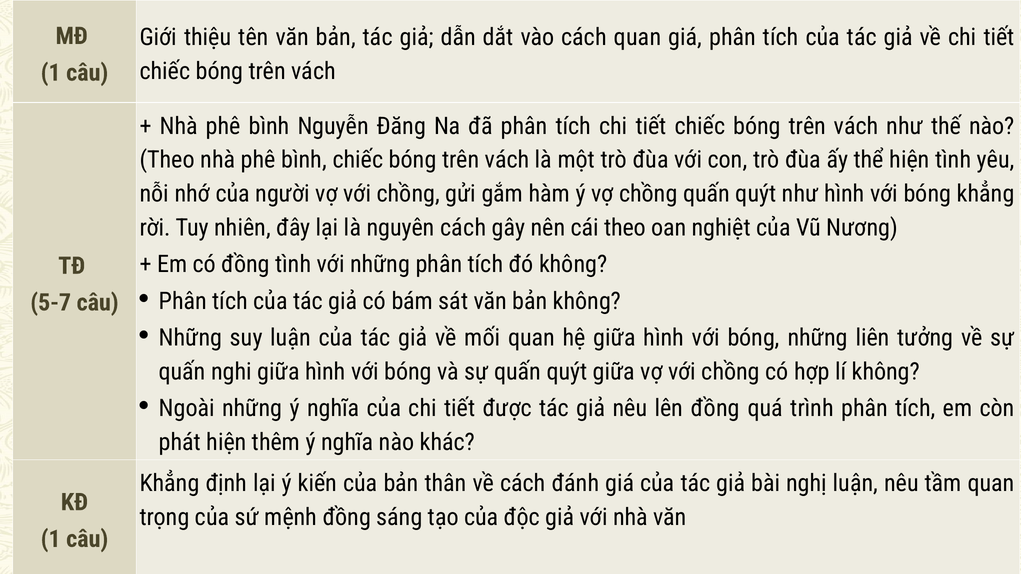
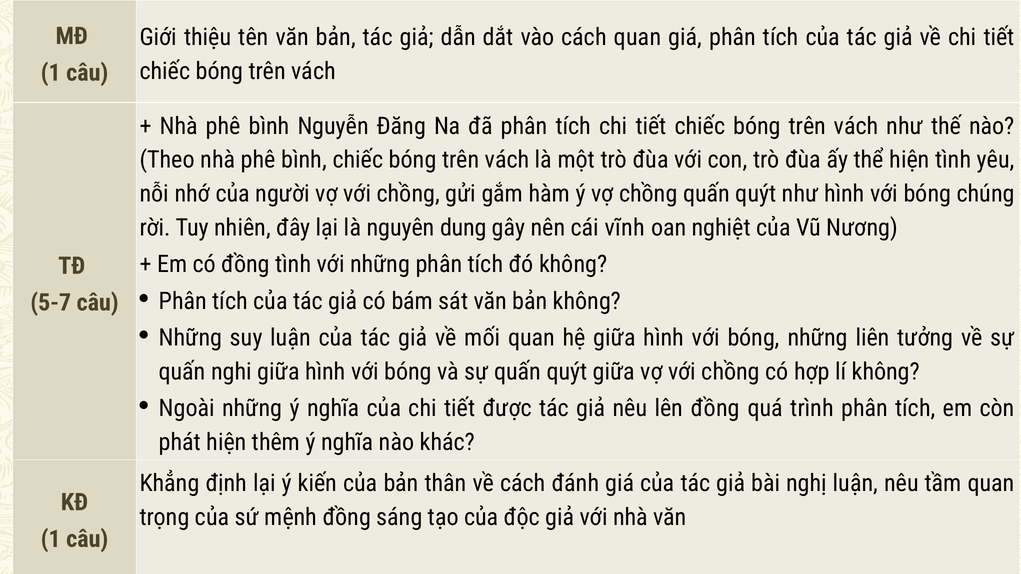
bóng khẳng: khẳng -> chúng
nguyên cách: cách -> dung
cái theo: theo -> vĩnh
